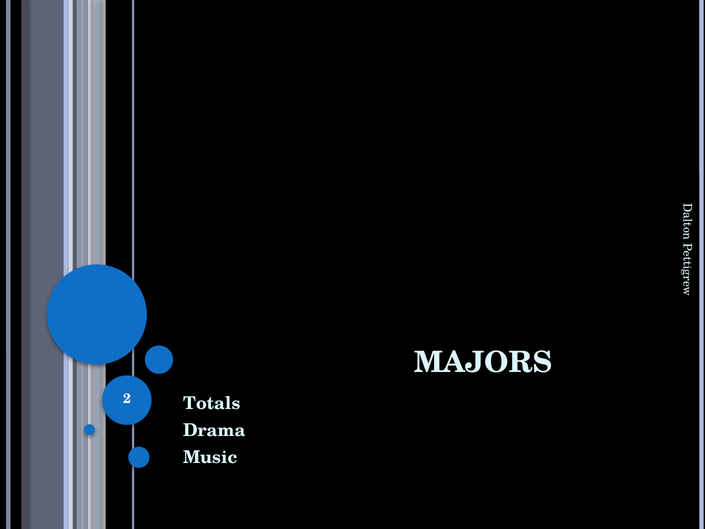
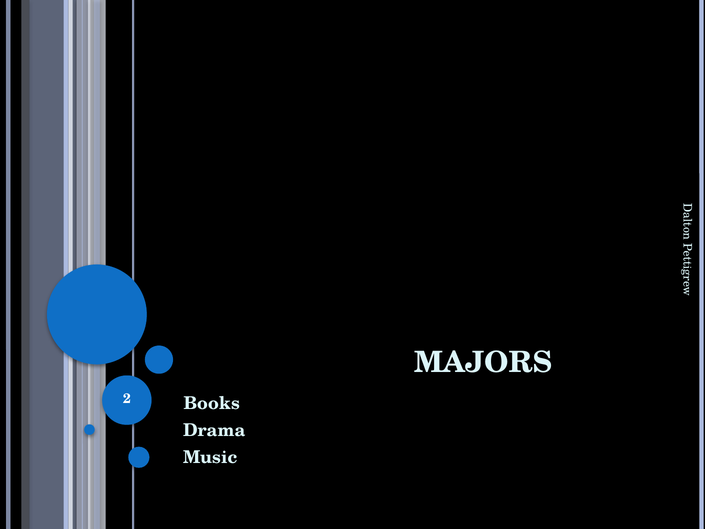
Totals: Totals -> Books
